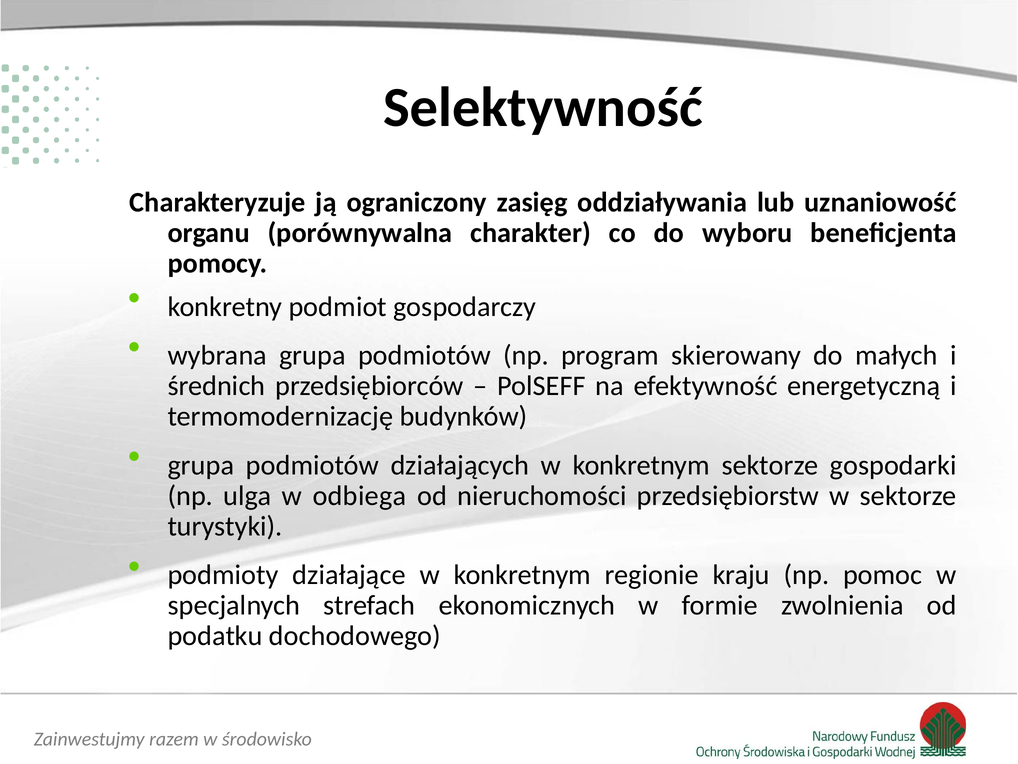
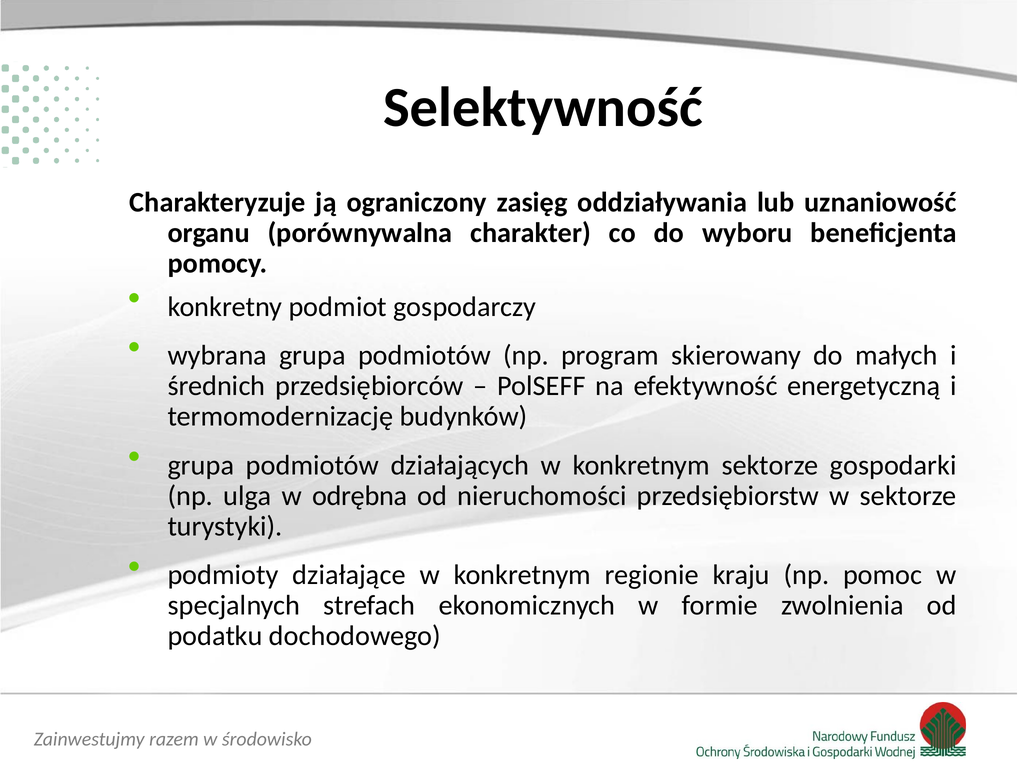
odbiega: odbiega -> odrębna
